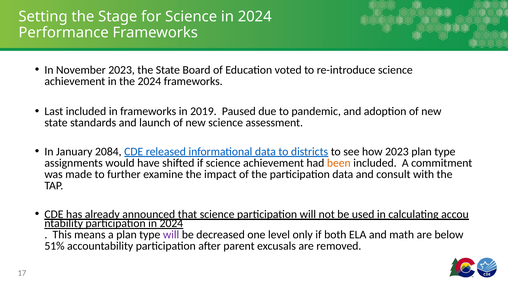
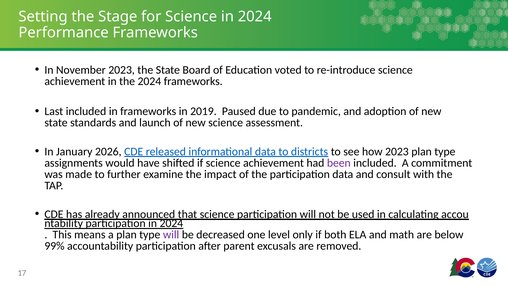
2084: 2084 -> 2026
been colour: orange -> purple
51%: 51% -> 99%
